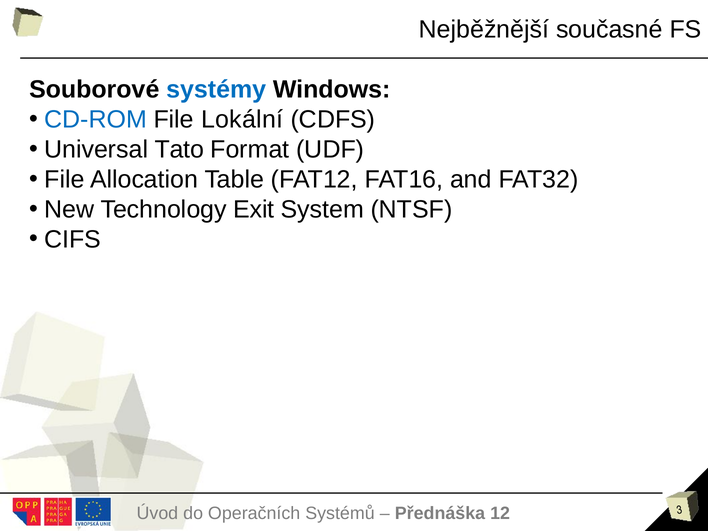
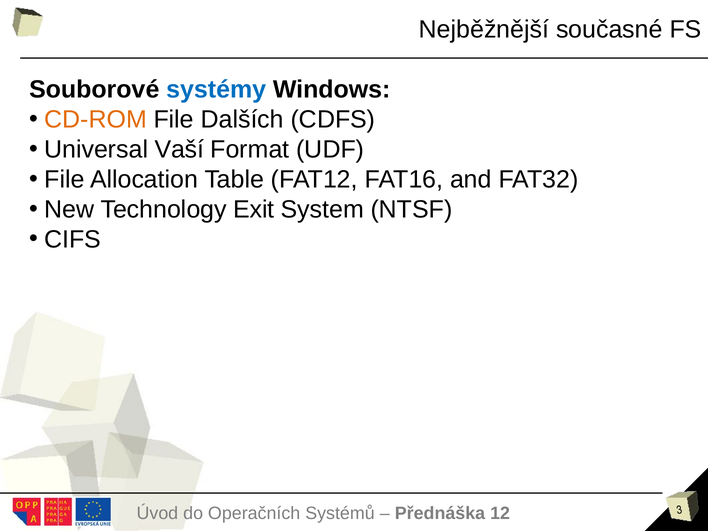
CD-ROM colour: blue -> orange
Lokální: Lokální -> Dalších
Tato: Tato -> Vaší
